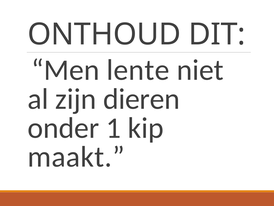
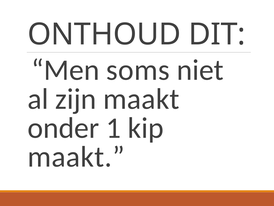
lente: lente -> soms
zijn dieren: dieren -> maakt
